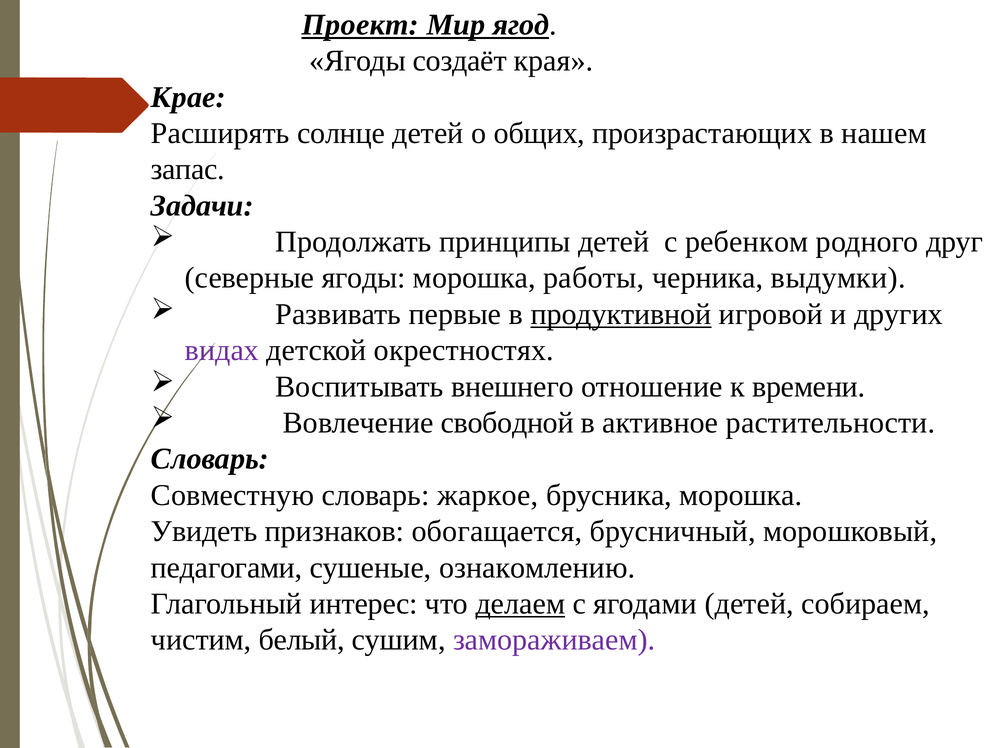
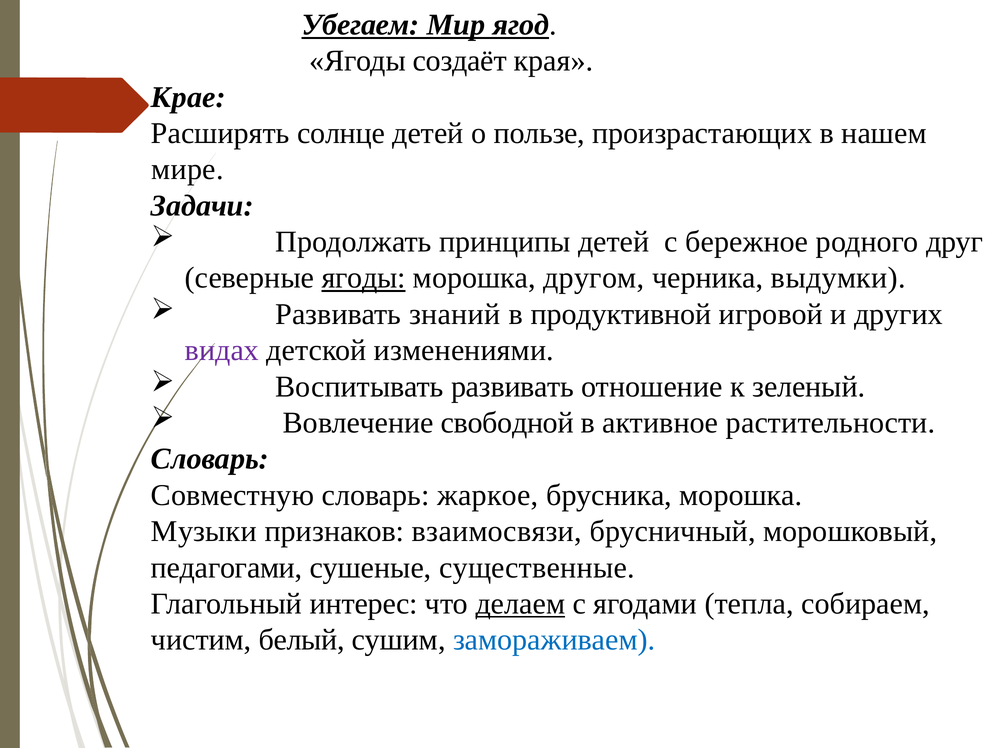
Проект: Проект -> Убегаем
общих: общих -> пользе
запас: запас -> мире
ребенком: ребенком -> бережное
ягоды at (364, 278) underline: none -> present
работы: работы -> другом
первые: первые -> знаний
продуктивной underline: present -> none
окрестностях: окрестностях -> изменениями
Воспитывать внешнего: внешнего -> развивать
времени: времени -> зеленый
Увидеть: Увидеть -> Музыки
обогащается: обогащается -> взаимосвязи
ознакомлению: ознакомлению -> существенные
ягодами детей: детей -> тепла
замораживаем colour: purple -> blue
